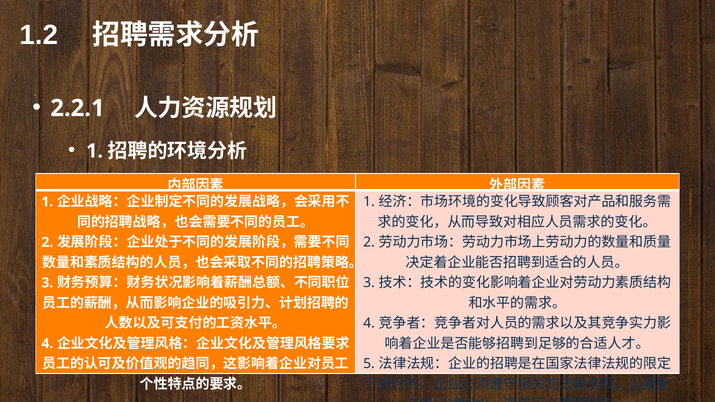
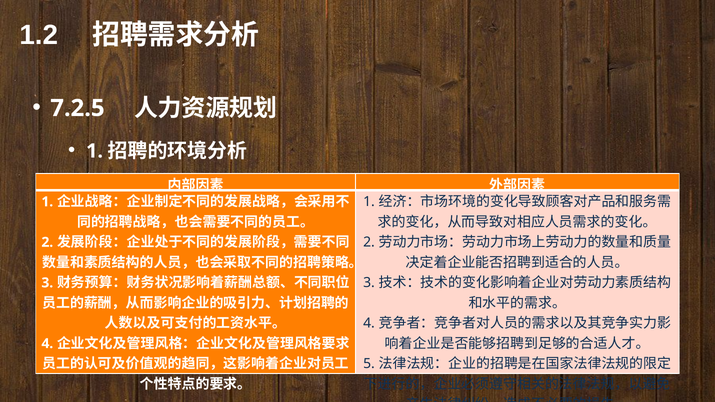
2.2.1: 2.2.1 -> 7.2.5
